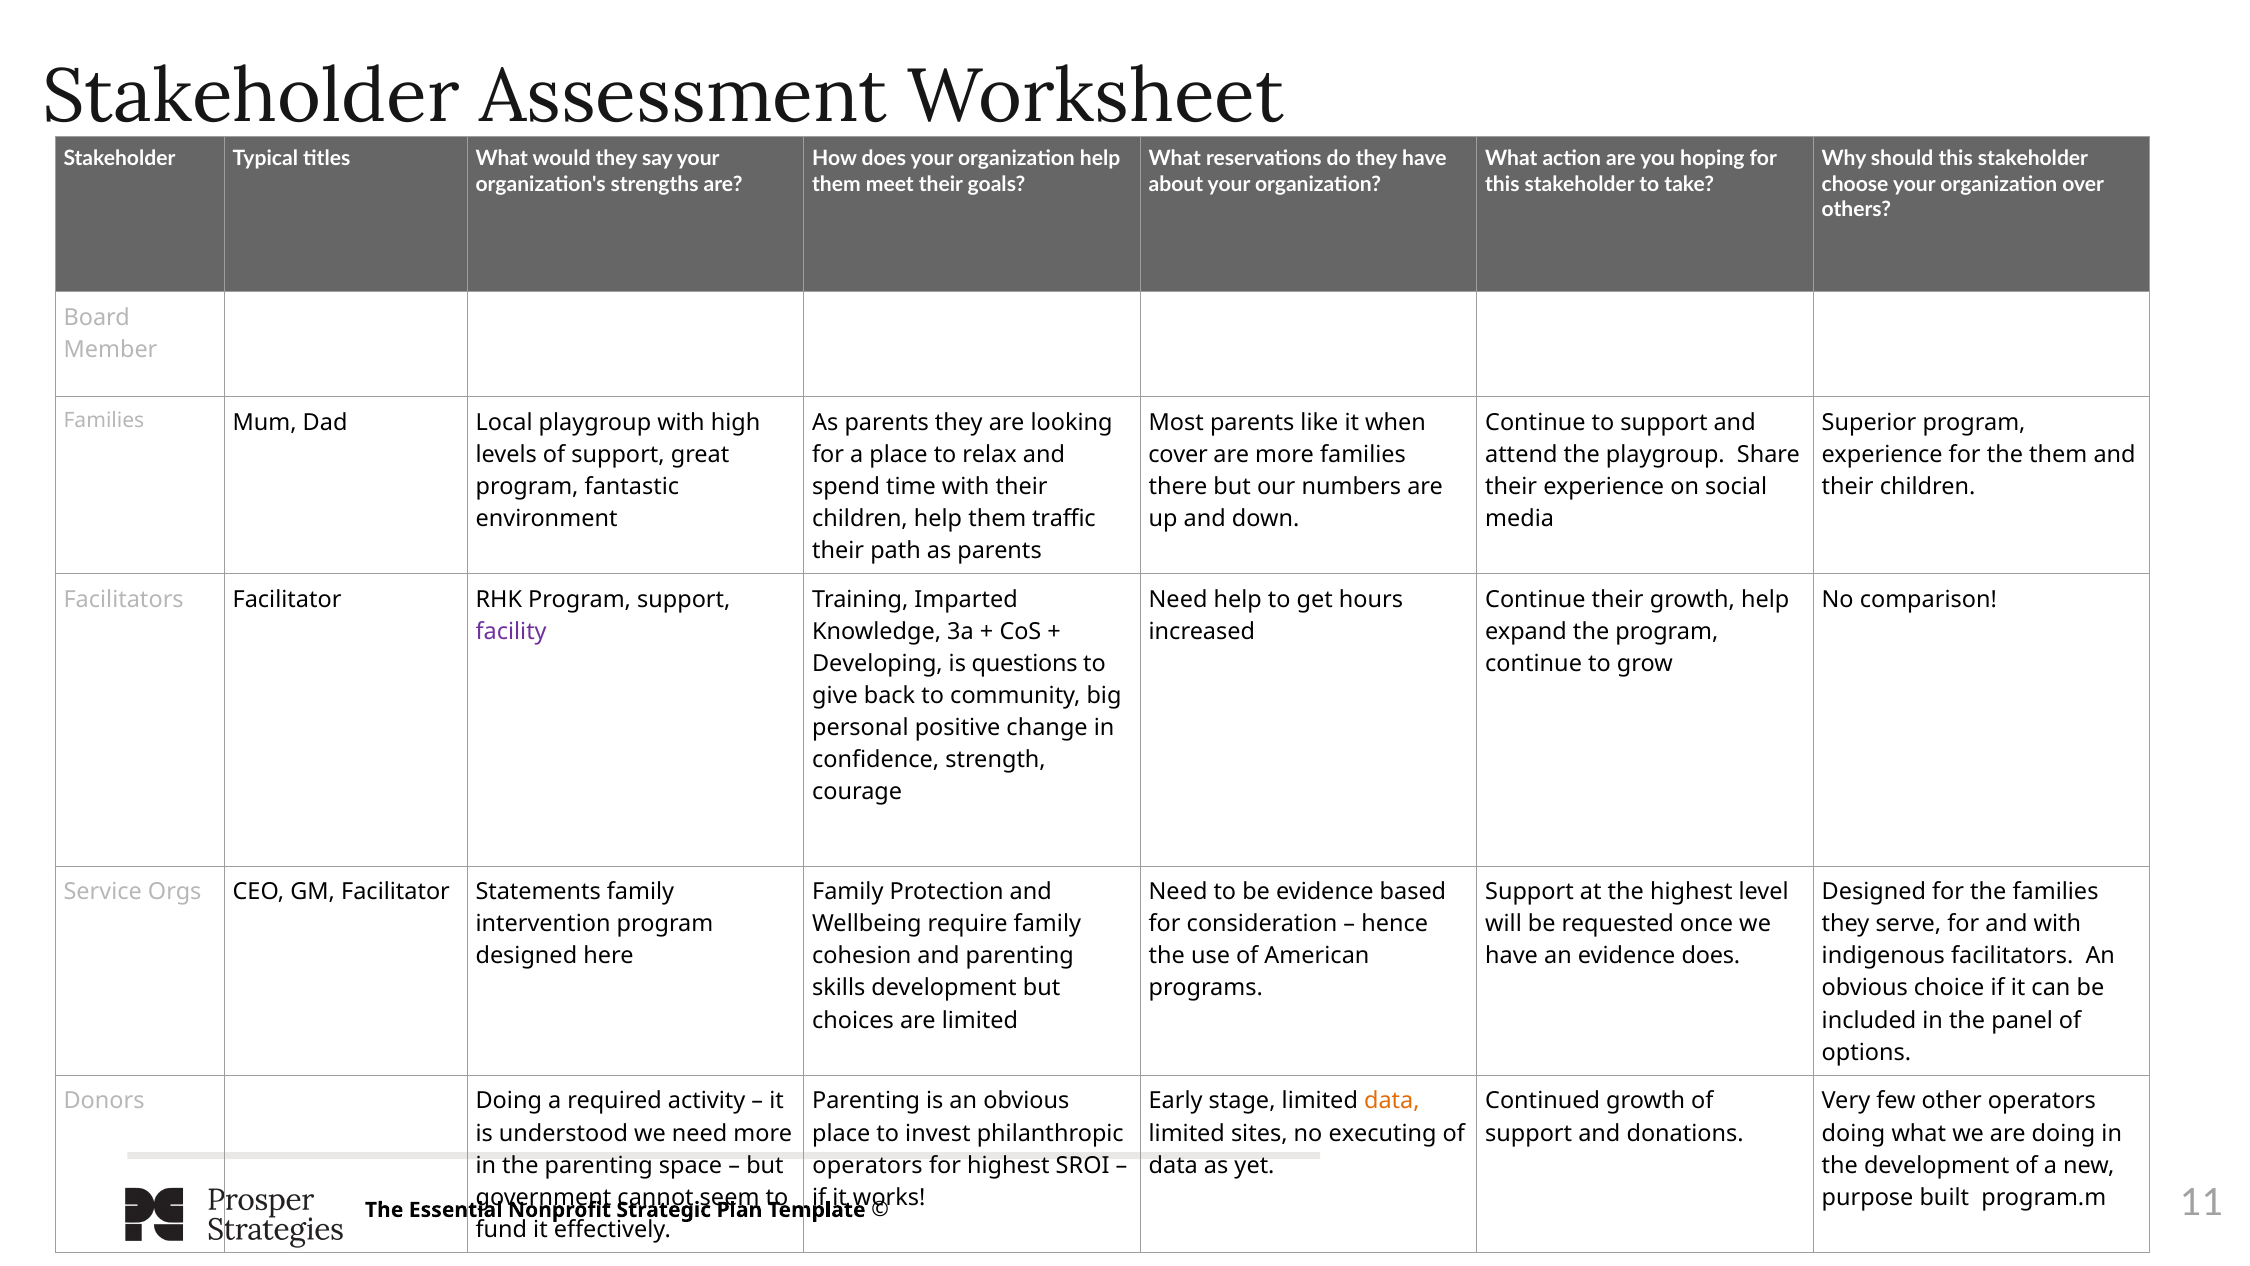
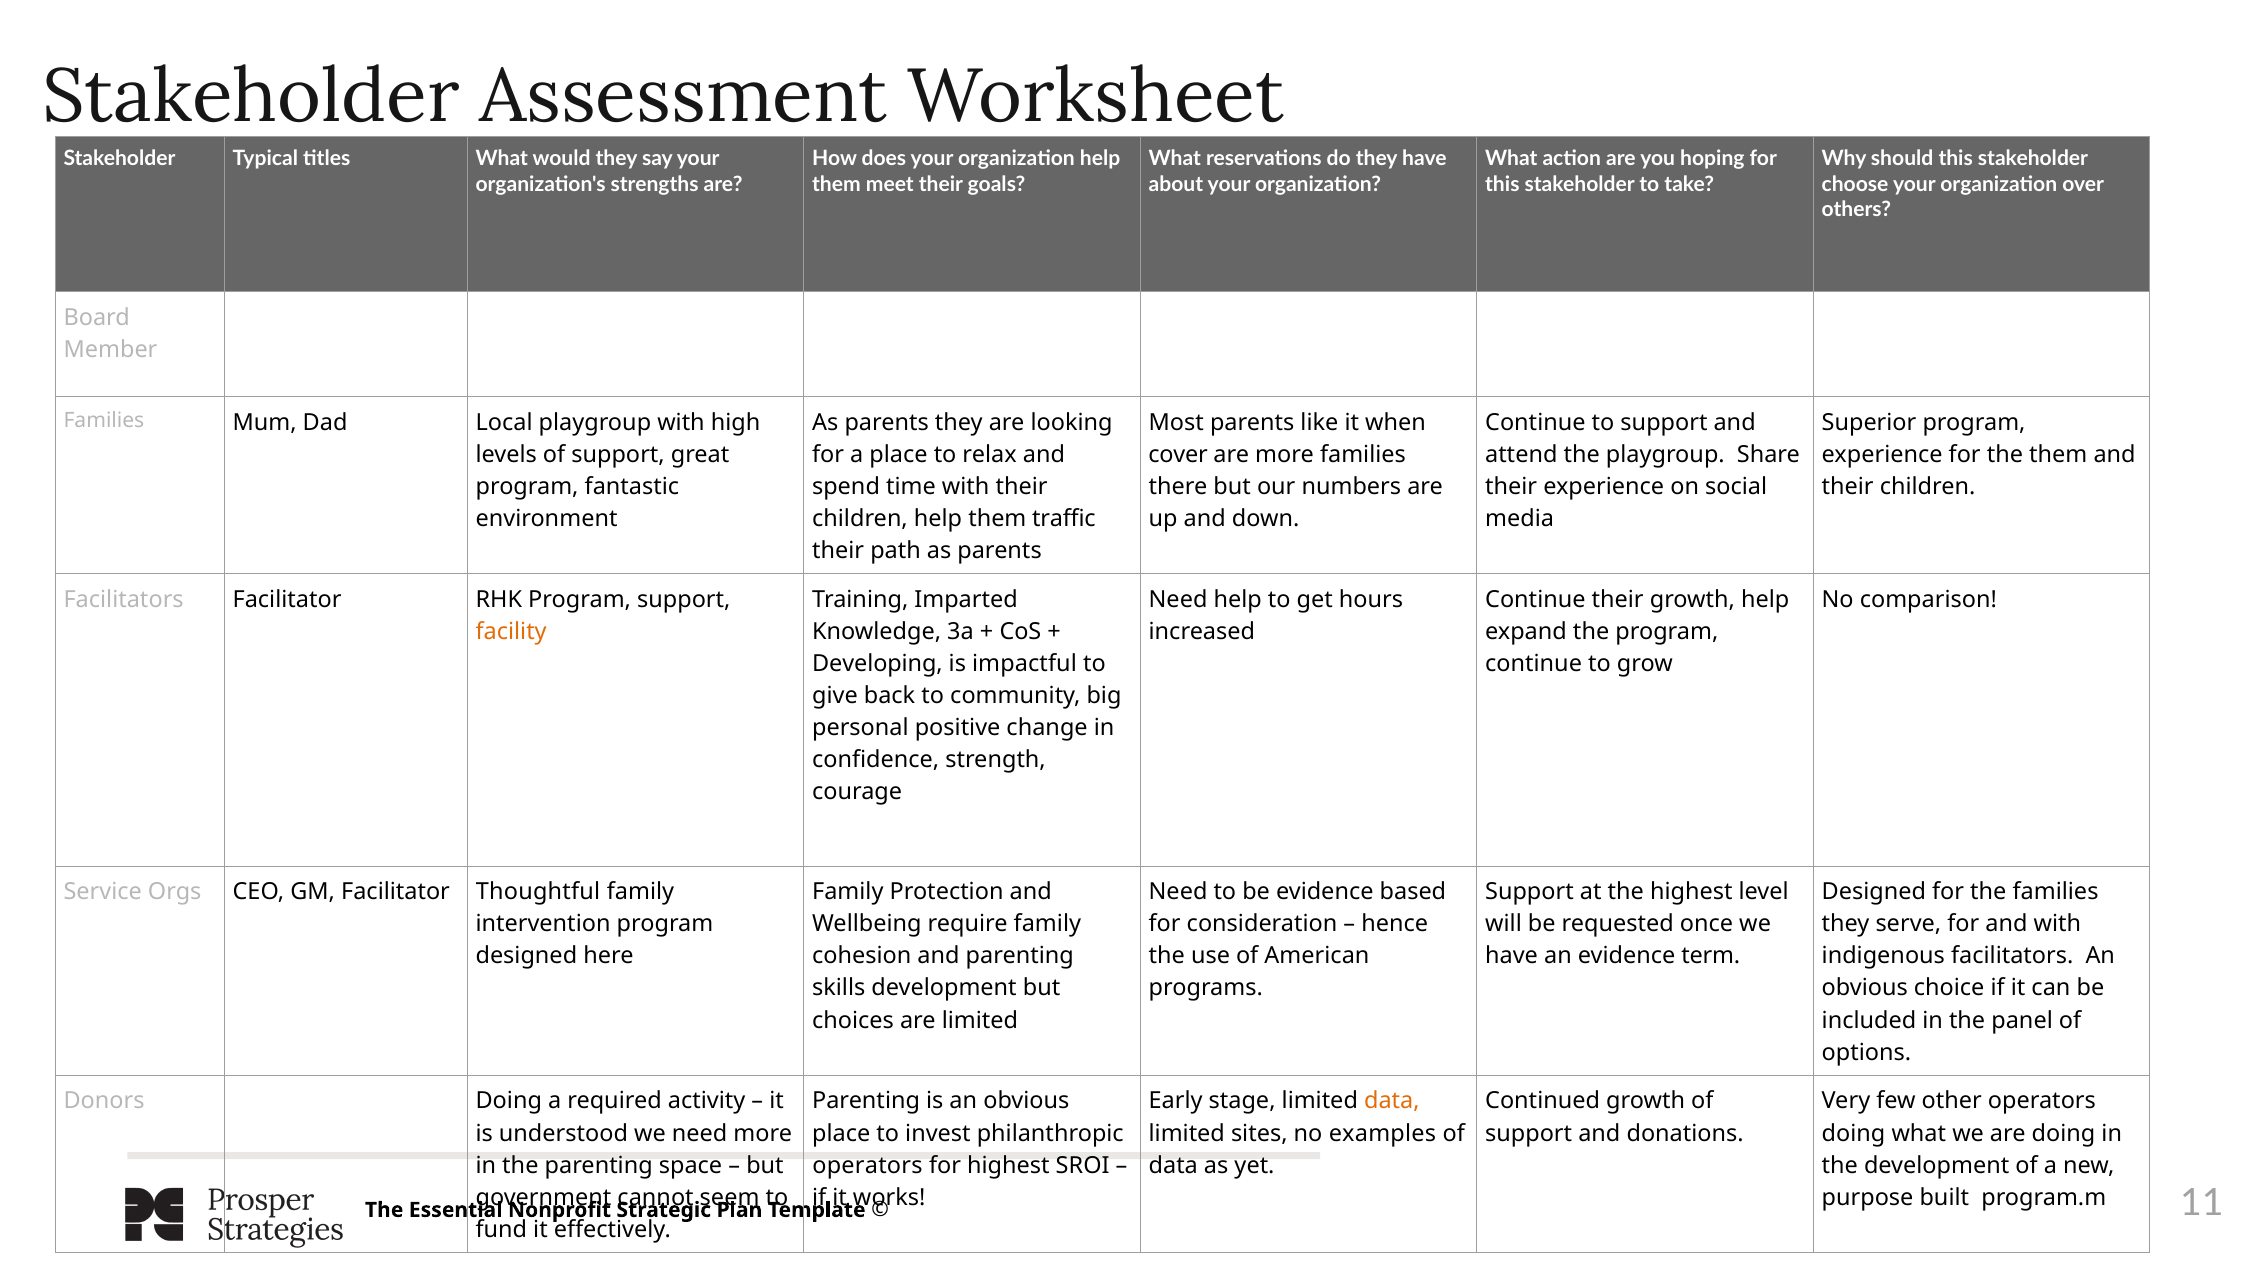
facility colour: purple -> orange
questions: questions -> impactful
Statements: Statements -> Thoughtful
evidence does: does -> term
executing: executing -> examples
